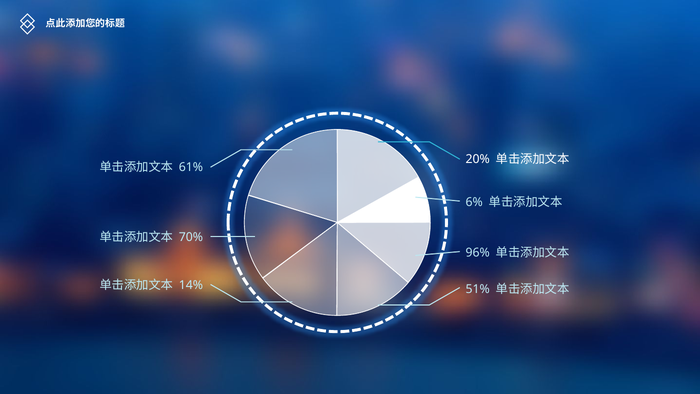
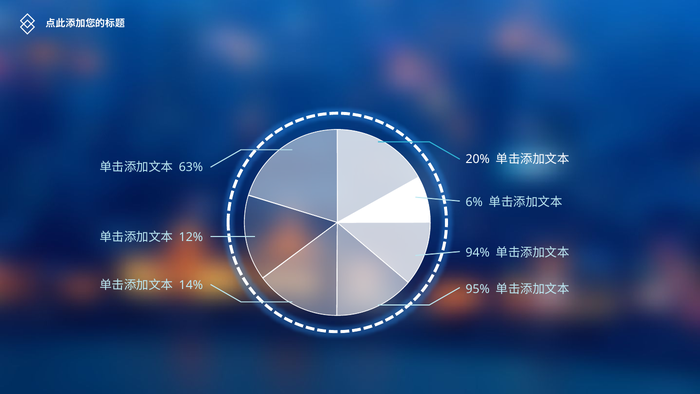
61%: 61% -> 63%
70%: 70% -> 12%
96%: 96% -> 94%
51%: 51% -> 95%
